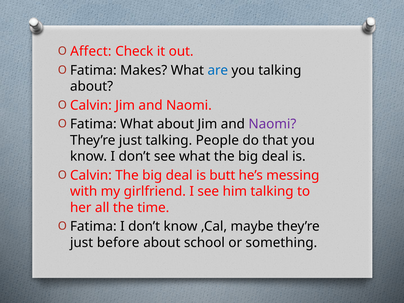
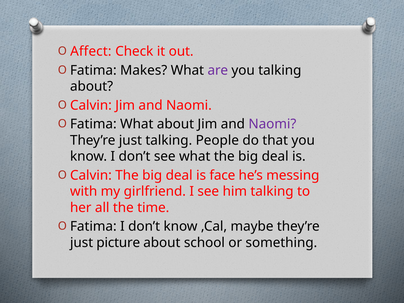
are colour: blue -> purple
butt: butt -> face
before: before -> picture
